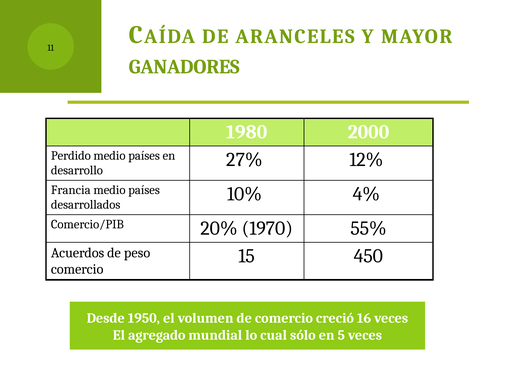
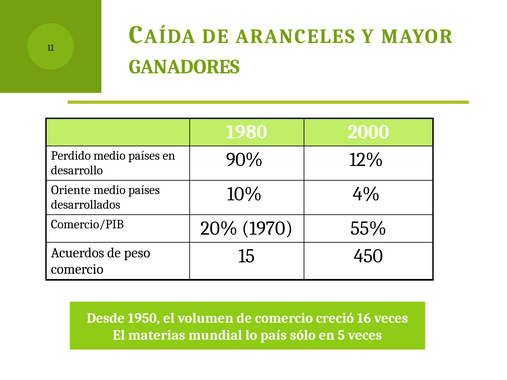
27%: 27% -> 90%
Francia: Francia -> Oriente
agregado: agregado -> materias
cual: cual -> país
